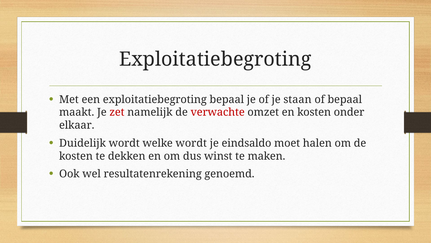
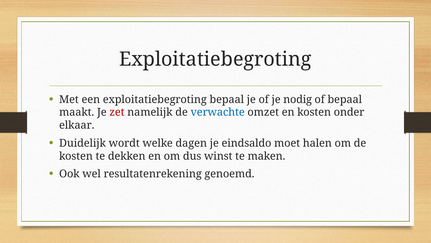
staan: staan -> nodig
verwachte colour: red -> blue
welke wordt: wordt -> dagen
